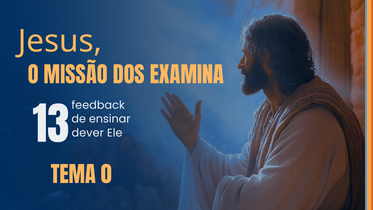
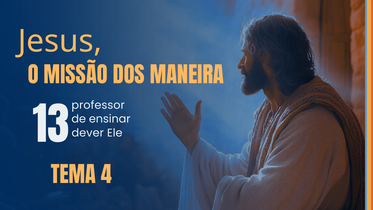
EXAMINA: EXAMINA -> MANEIRA
feedback: feedback -> professor
0: 0 -> 4
